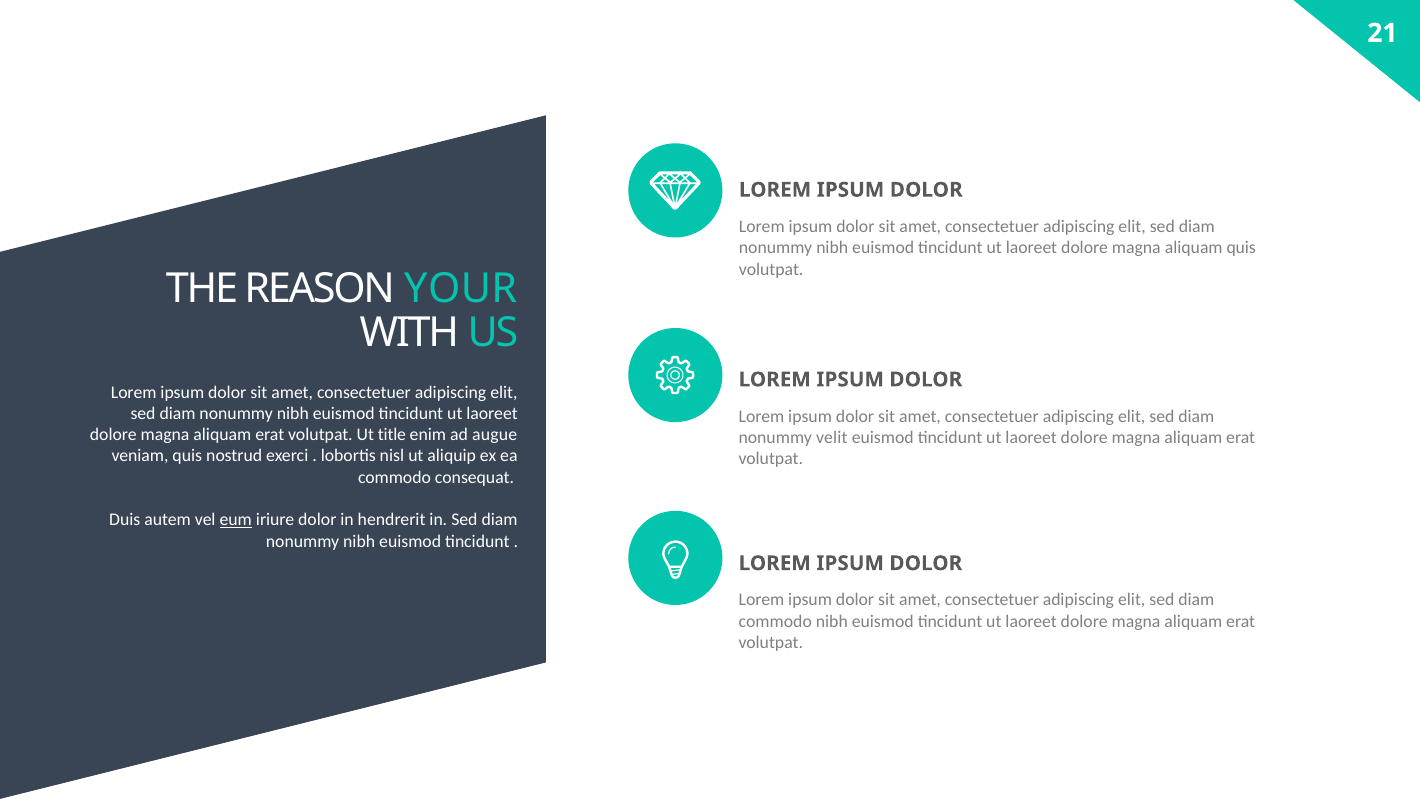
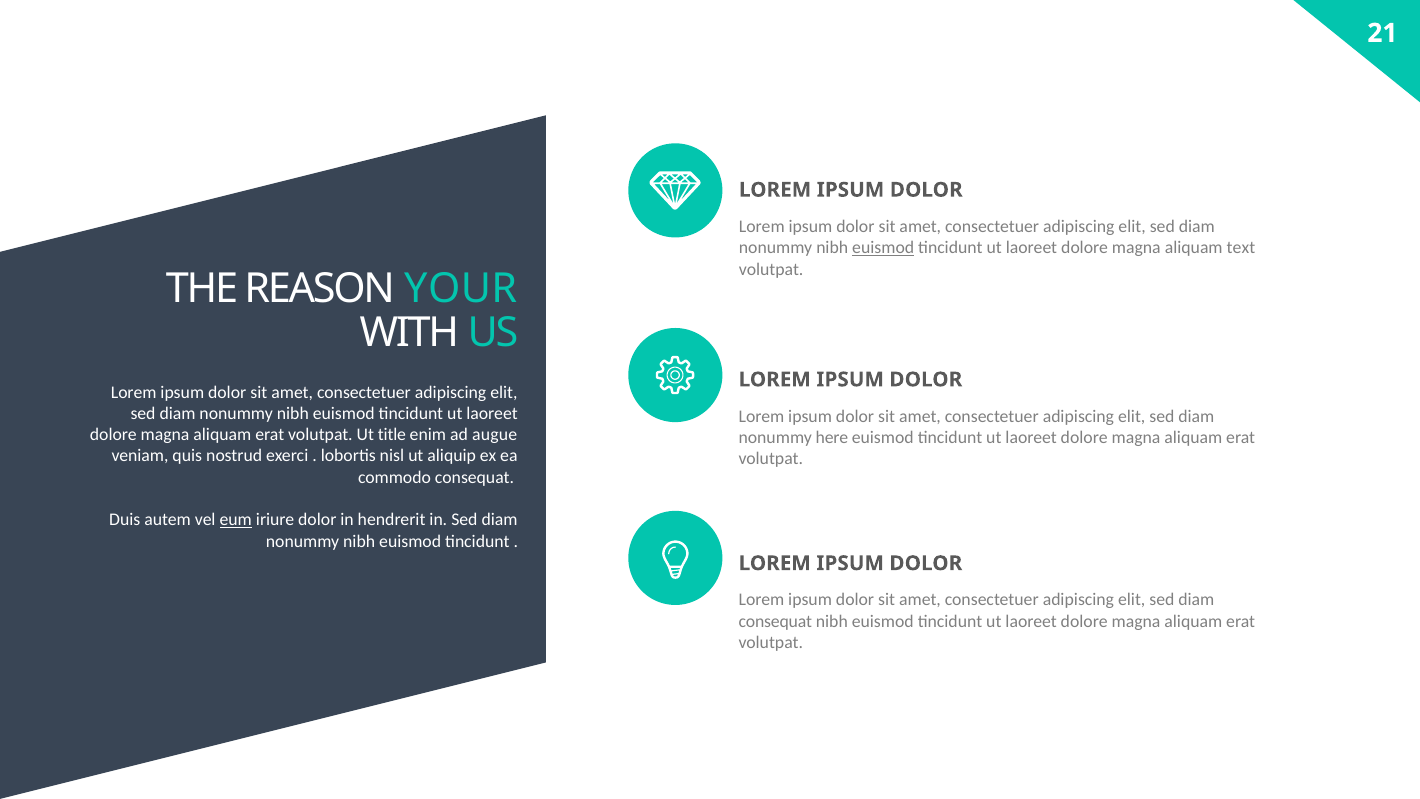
euismod at (883, 248) underline: none -> present
aliquam quis: quis -> text
velit: velit -> here
commodo at (775, 621): commodo -> consequat
